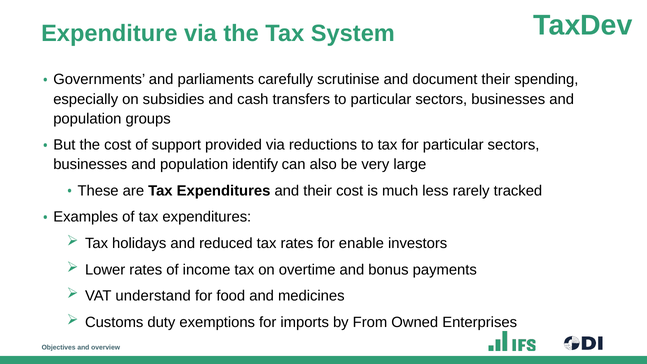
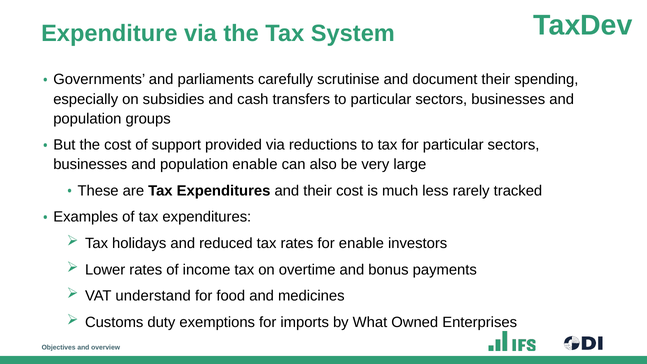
population identify: identify -> enable
From: From -> What
